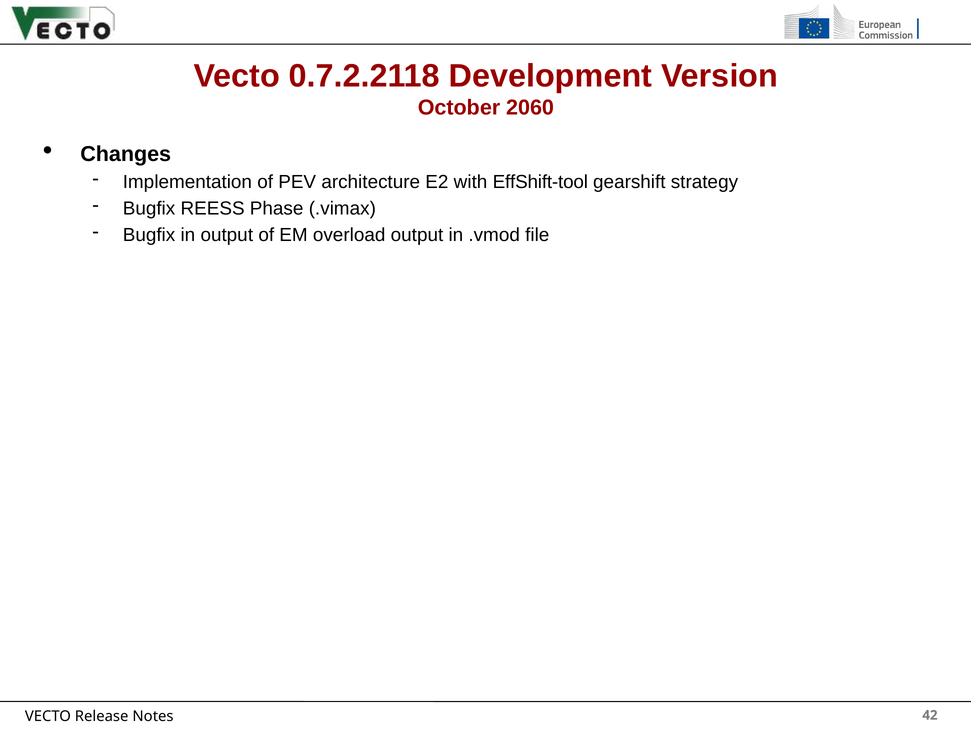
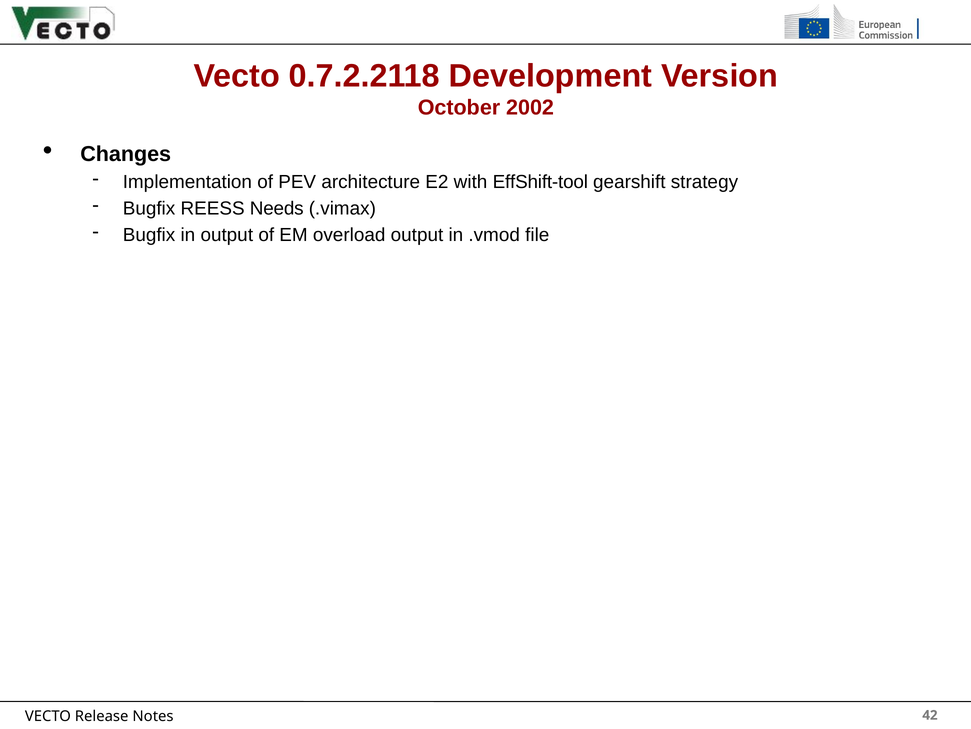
2060: 2060 -> 2002
Phase: Phase -> Needs
